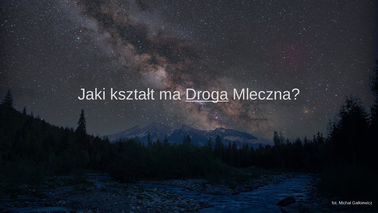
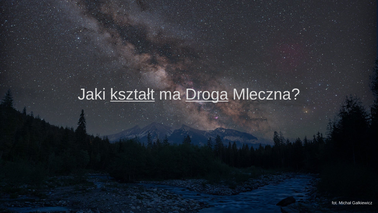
kształt underline: none -> present
